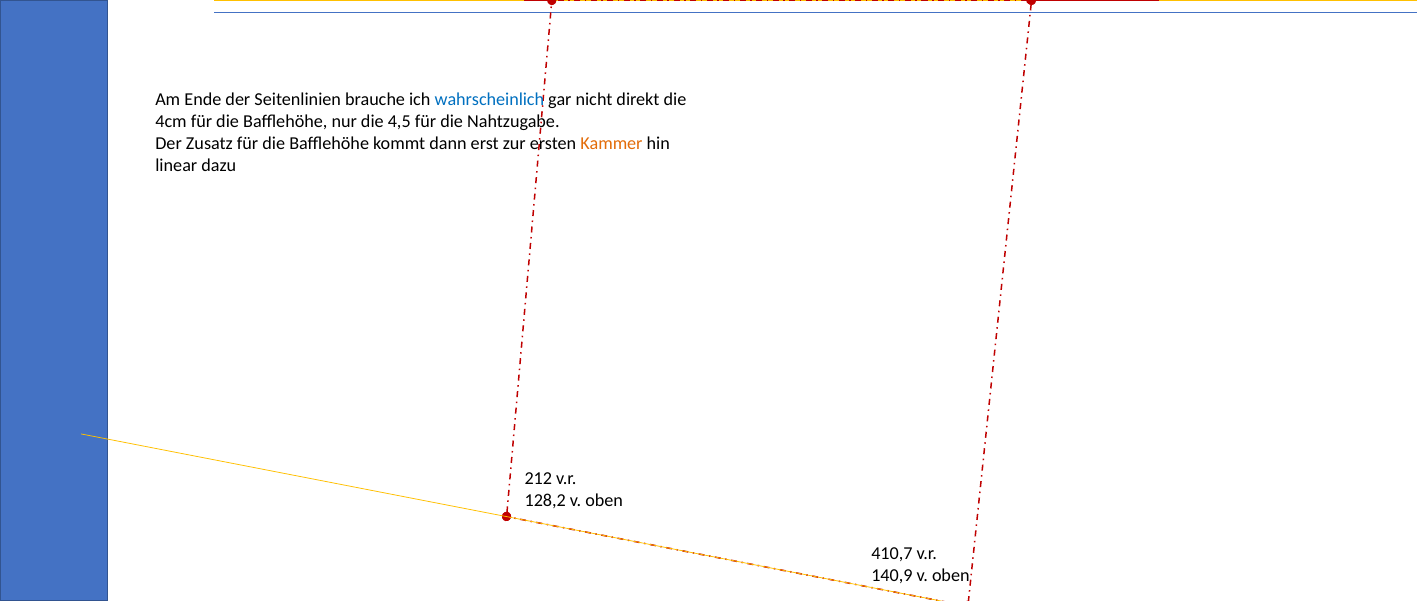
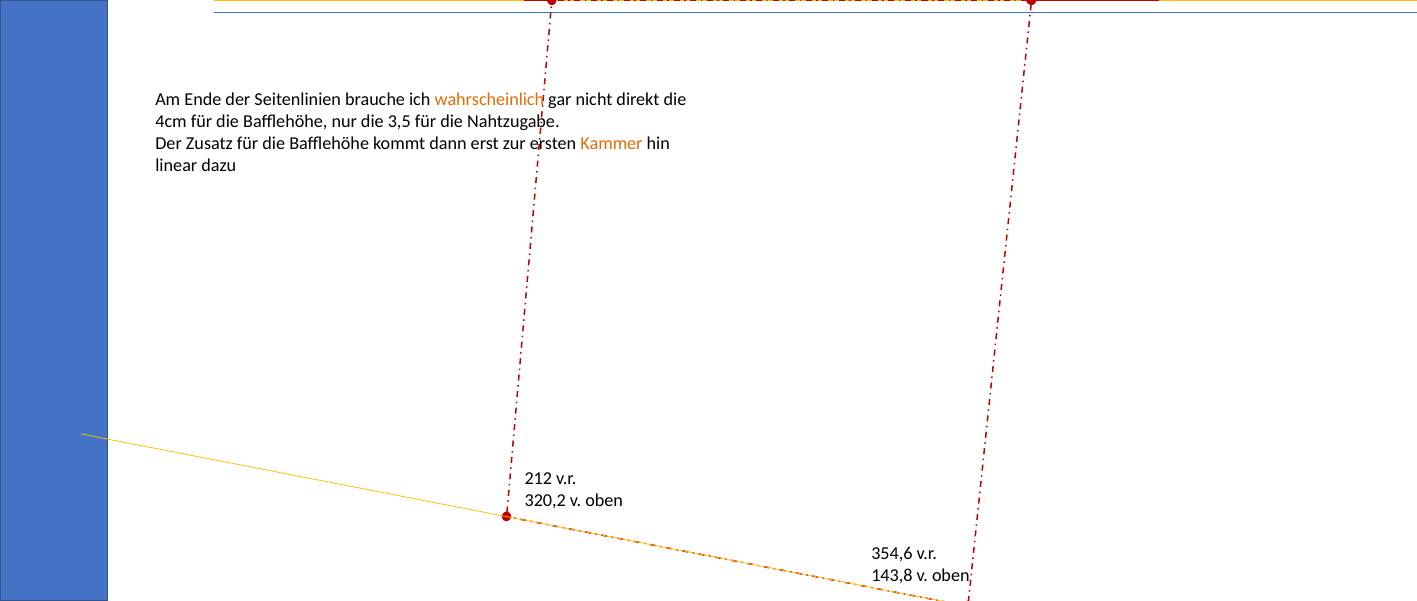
wahrscheinlich colour: blue -> orange
4,5: 4,5 -> 3,5
128,2: 128,2 -> 320,2
410,7: 410,7 -> 354,6
140,9: 140,9 -> 143,8
